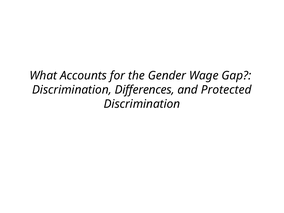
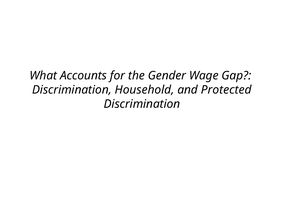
Differences: Differences -> Household
